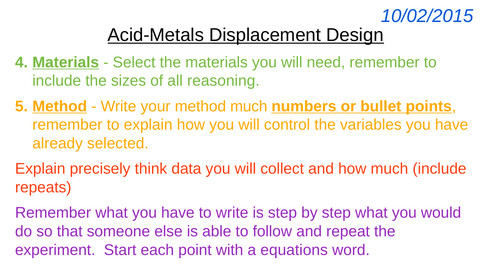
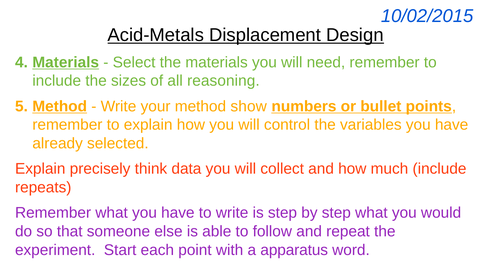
method much: much -> show
equations: equations -> apparatus
